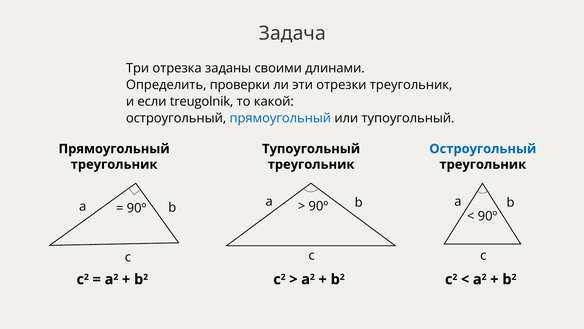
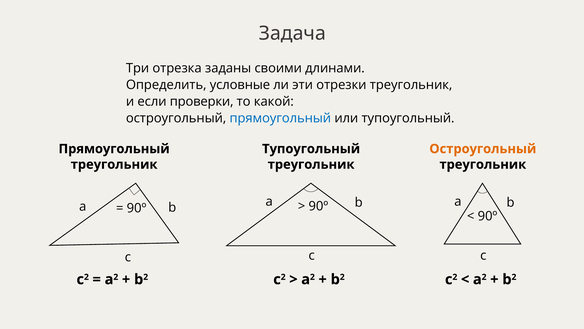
проверки: проверки -> условные
treugolnik: treugolnik -> проверки
Остроугольный at (483, 149) colour: blue -> orange
